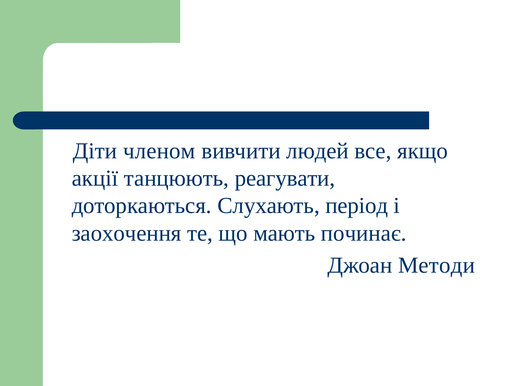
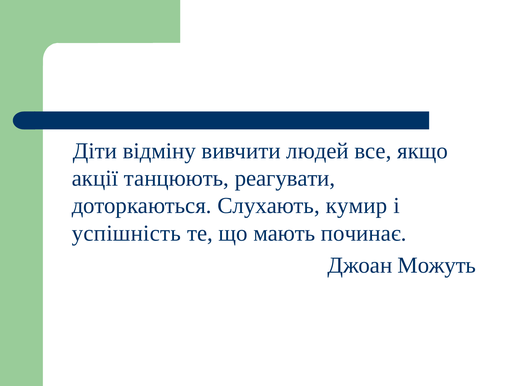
членом: членом -> відміну
період: період -> кумир
заохочення: заохочення -> успішність
Методи: Методи -> Можуть
